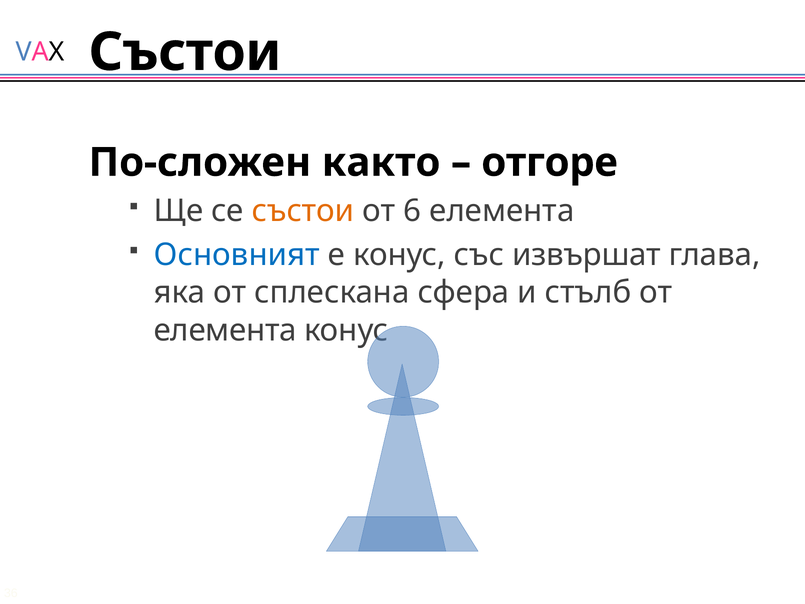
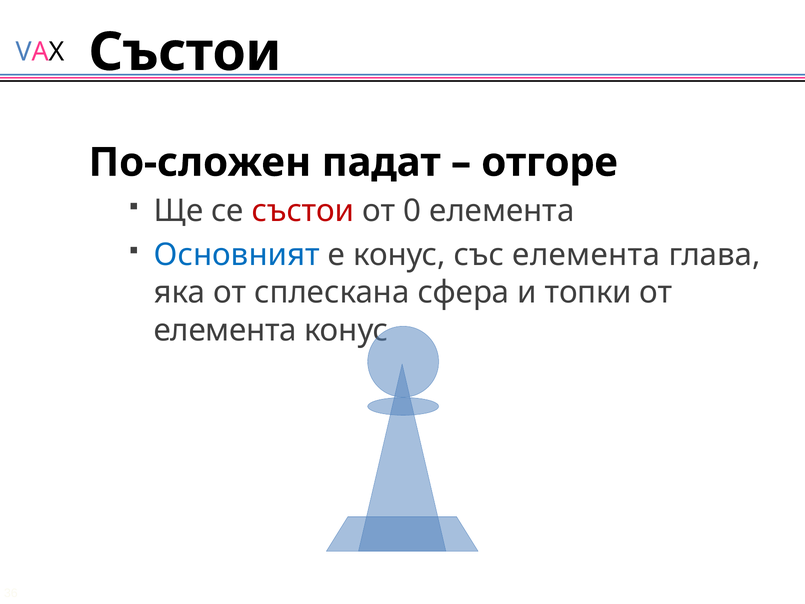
както: както -> падат
състои at (303, 211) colour: orange -> red
6: 6 -> 0
със извършат: извършат -> елемента
стълб: стълб -> топки
